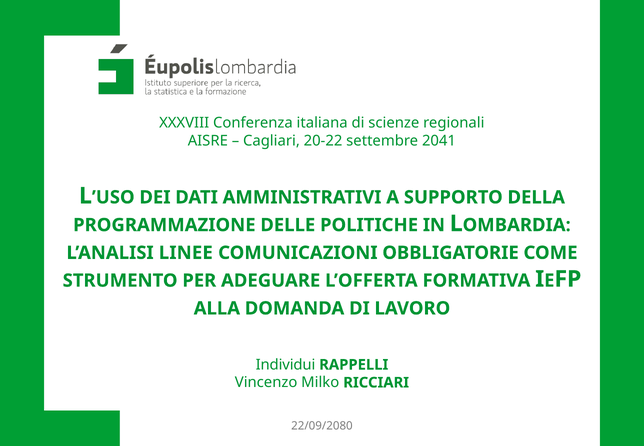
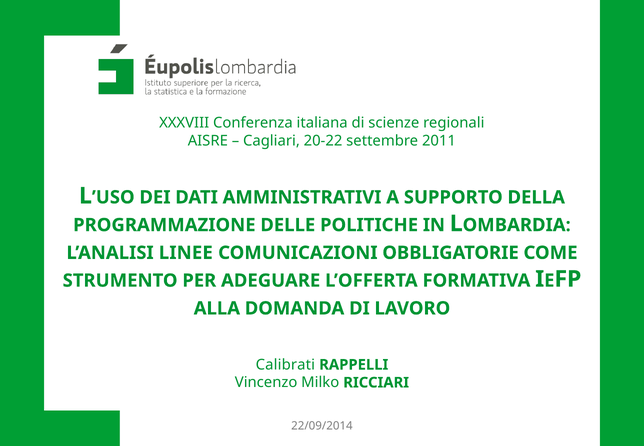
2041: 2041 -> 2011
Individui: Individui -> Calibrati
22/09/2080: 22/09/2080 -> 22/09/2014
